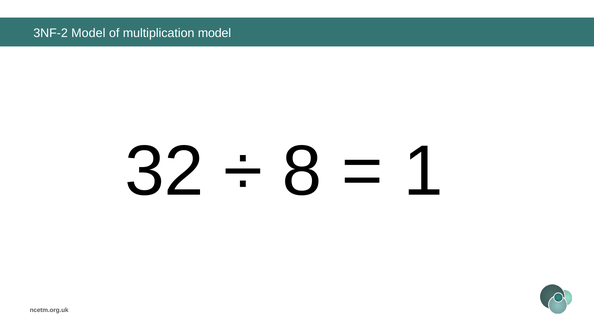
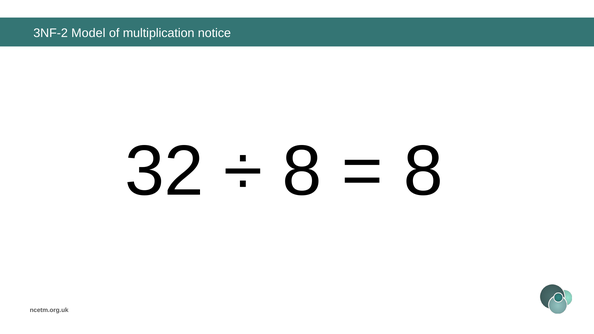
multiplication model: model -> notice
1 at (423, 171): 1 -> 8
